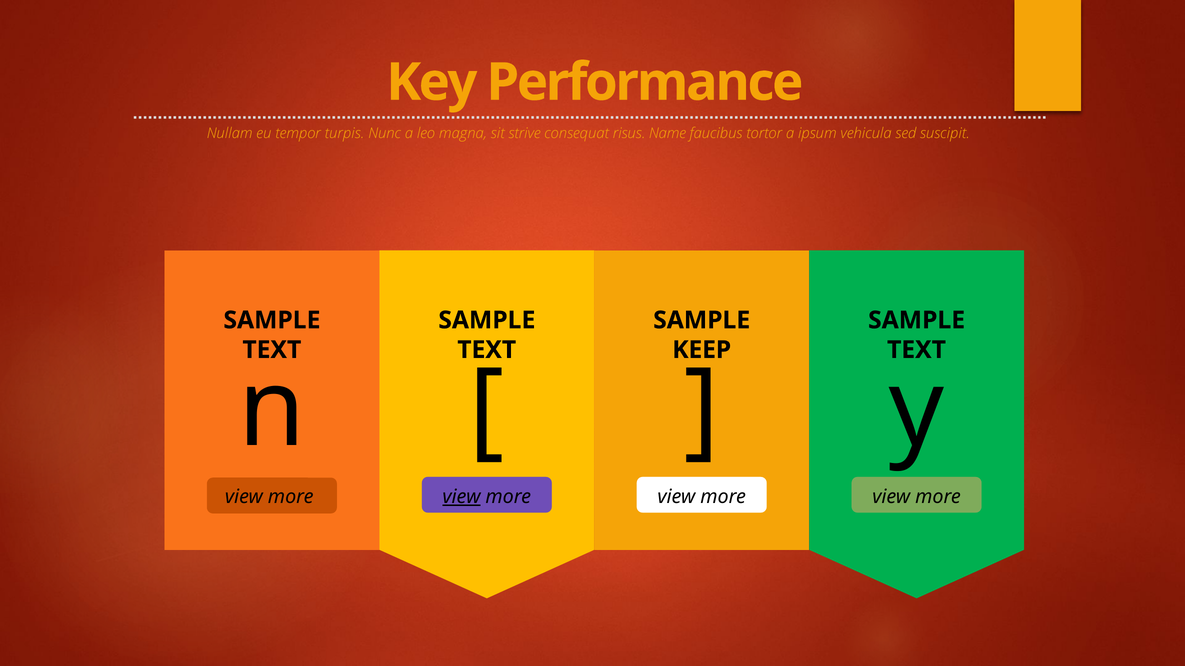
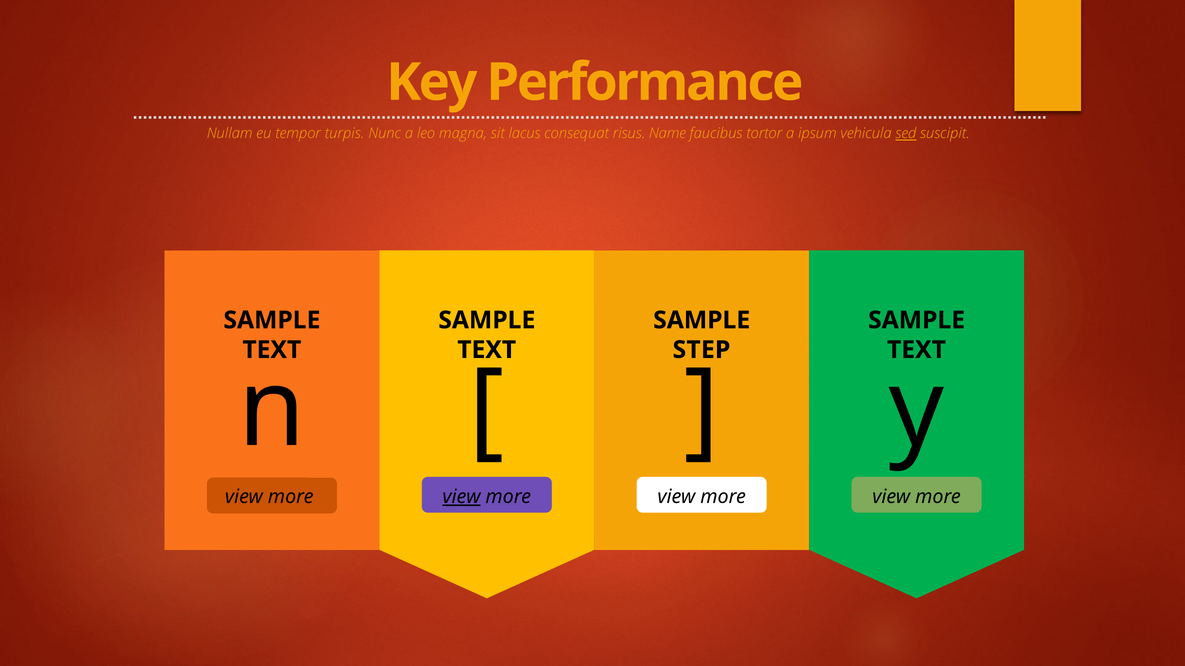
strive: strive -> lacus
sed underline: none -> present
KEEP: KEEP -> STEP
